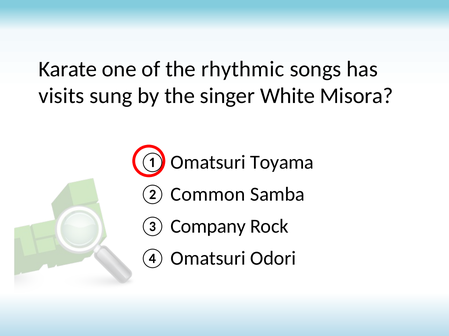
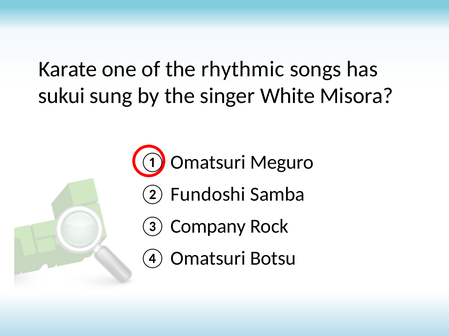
visits: visits -> sukui
Toyama: Toyama -> Meguro
Common: Common -> Fundoshi
Odori: Odori -> Botsu
